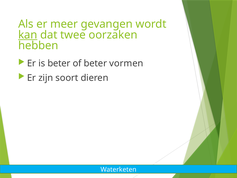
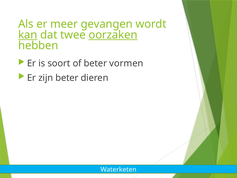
oorzaken underline: none -> present
is beter: beter -> soort
zijn soort: soort -> beter
